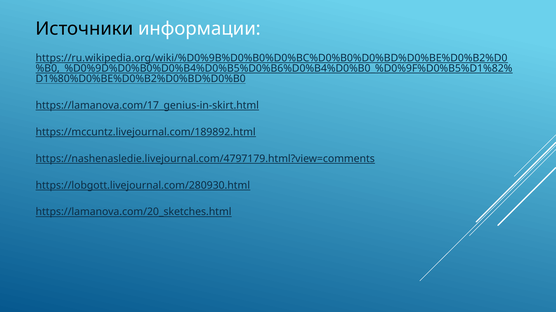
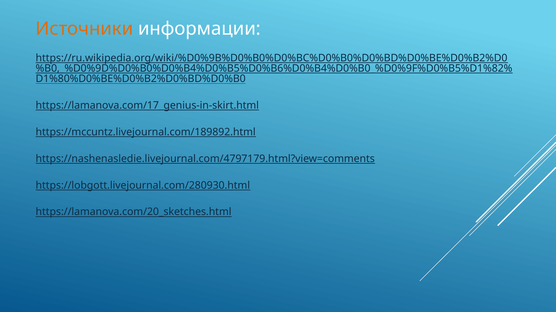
Источники colour: black -> orange
